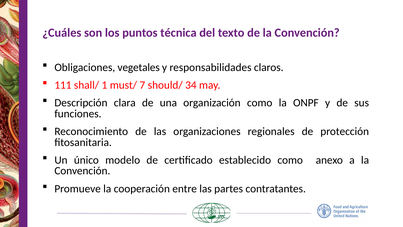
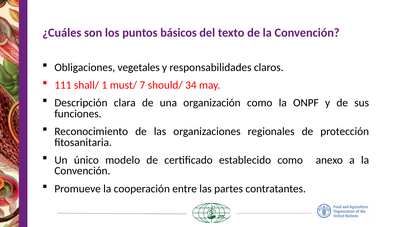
técnica: técnica -> básicos
